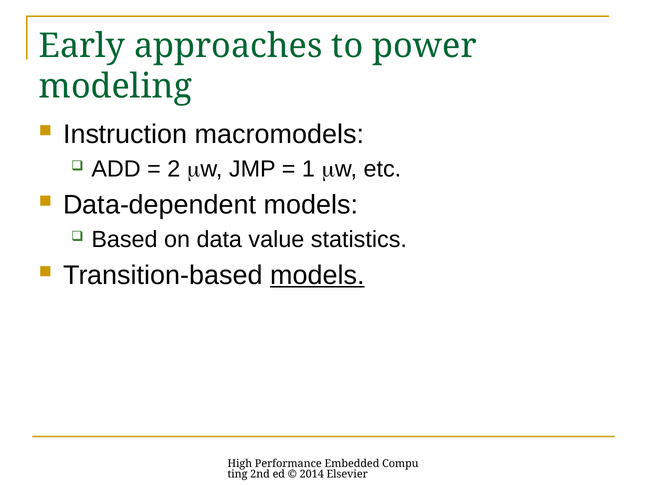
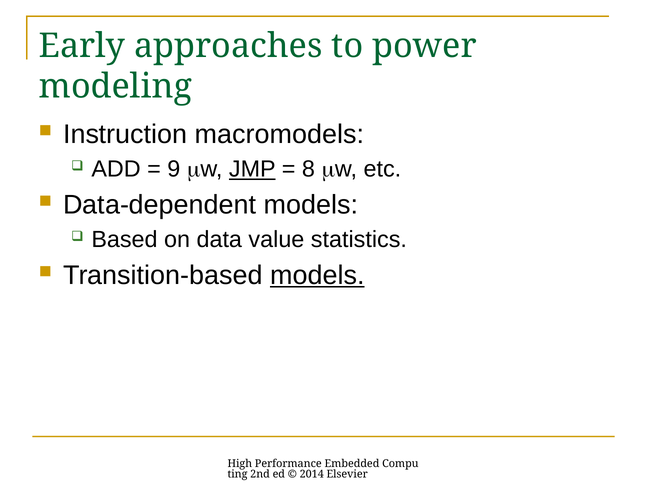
2: 2 -> 9
JMP underline: none -> present
1: 1 -> 8
